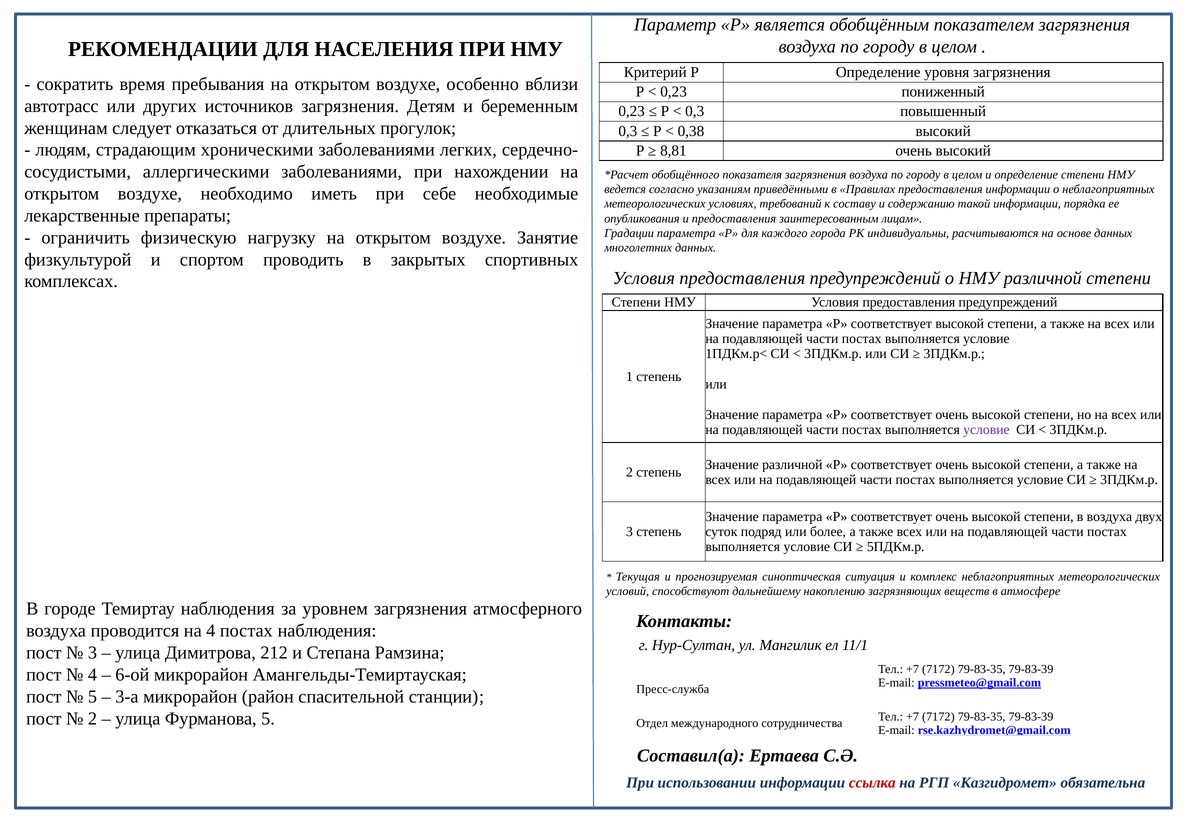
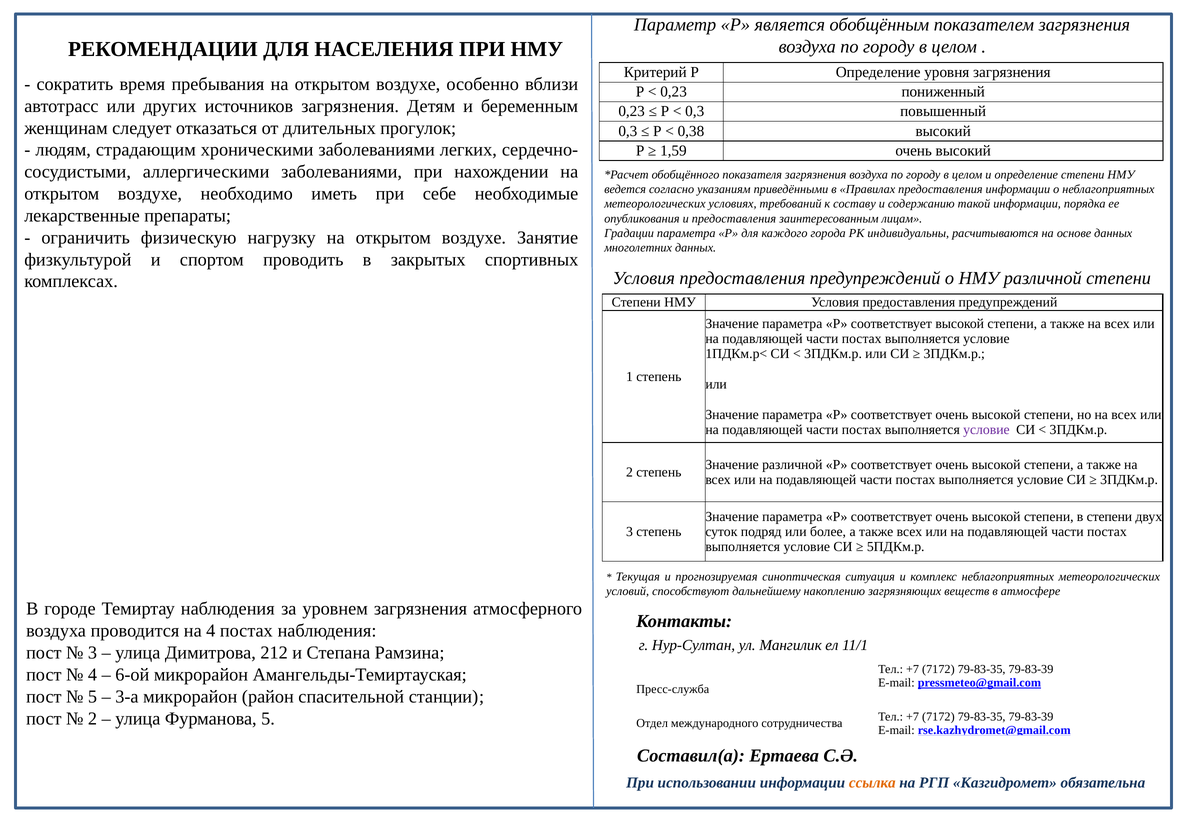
8,81: 8,81 -> 1,59
в воздуха: воздуха -> степени
ссылка colour: red -> orange
